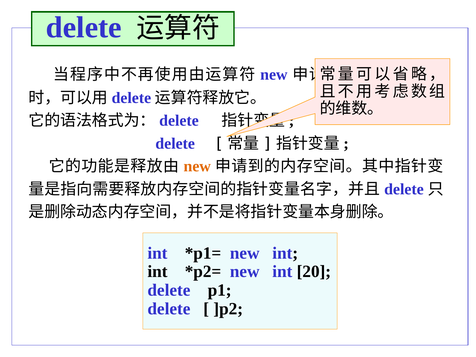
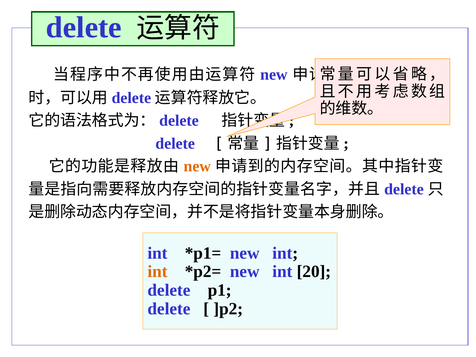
int at (157, 272) colour: black -> orange
